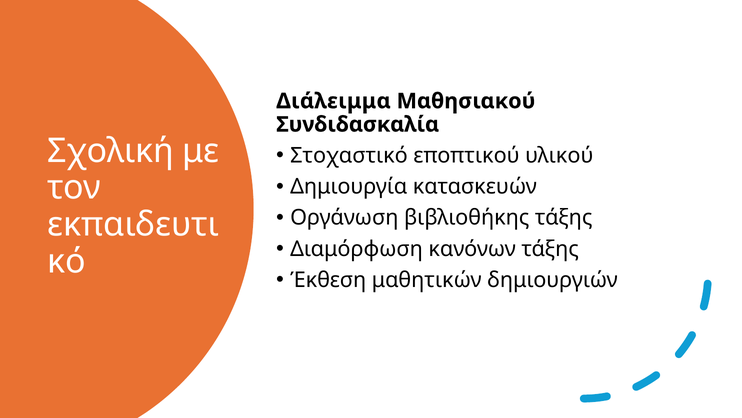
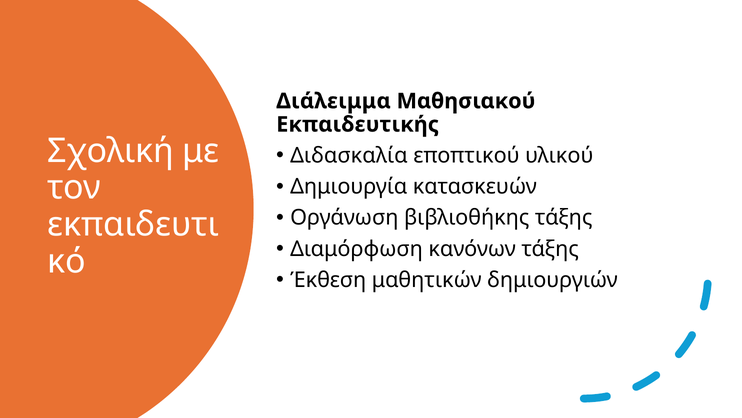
Συνδιδασκαλία: Συνδιδασκαλία -> Εκπαιδευτικής
Στοχαστικό: Στοχαστικό -> Διδασκαλία
